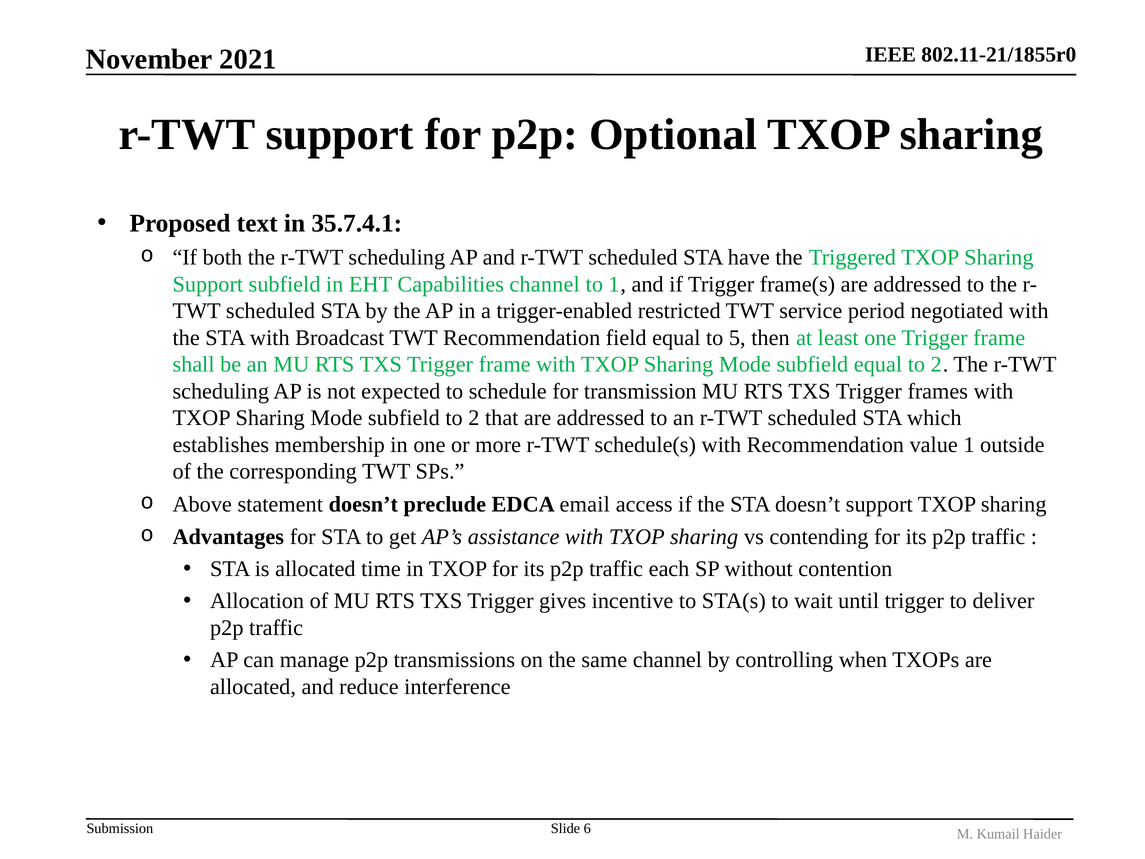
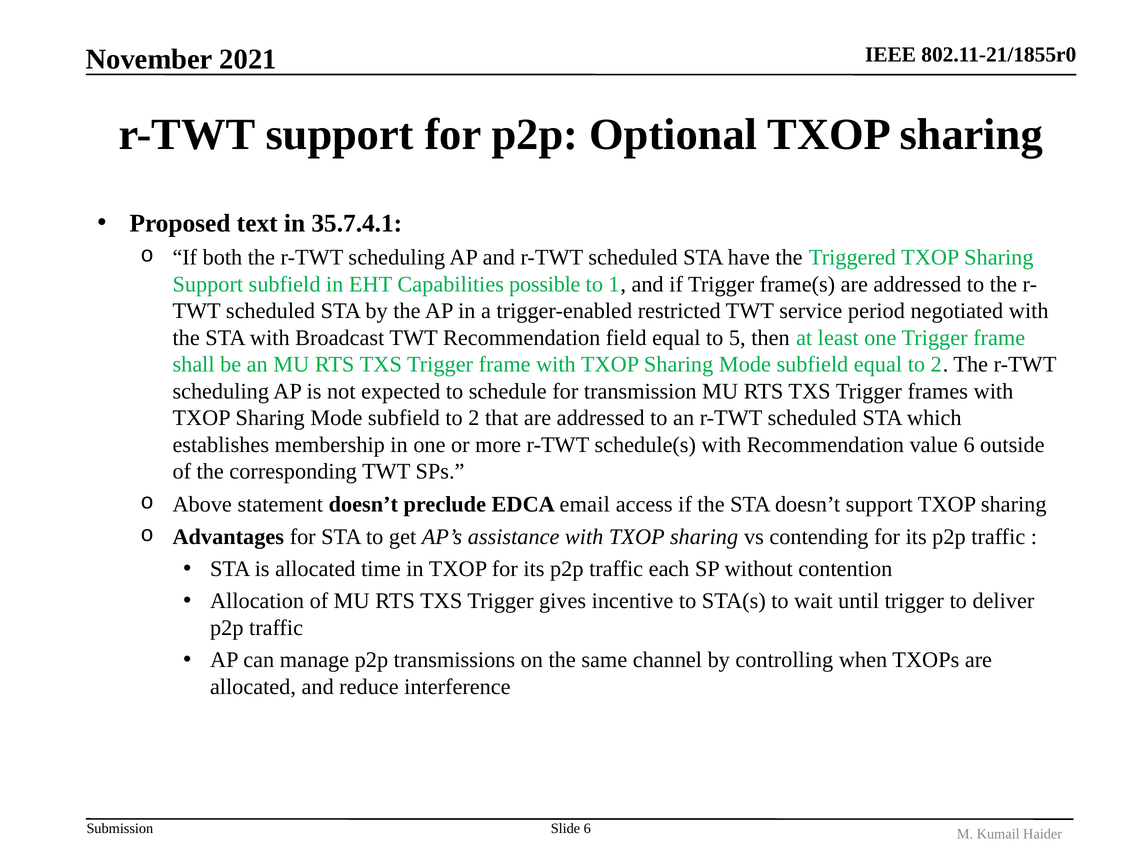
Capabilities channel: channel -> possible
value 1: 1 -> 6
